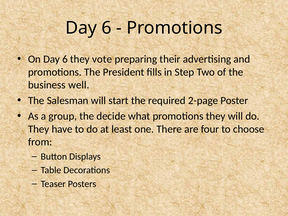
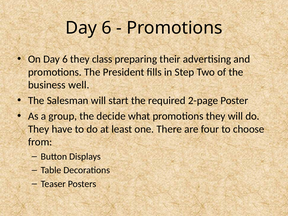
vote: vote -> class
